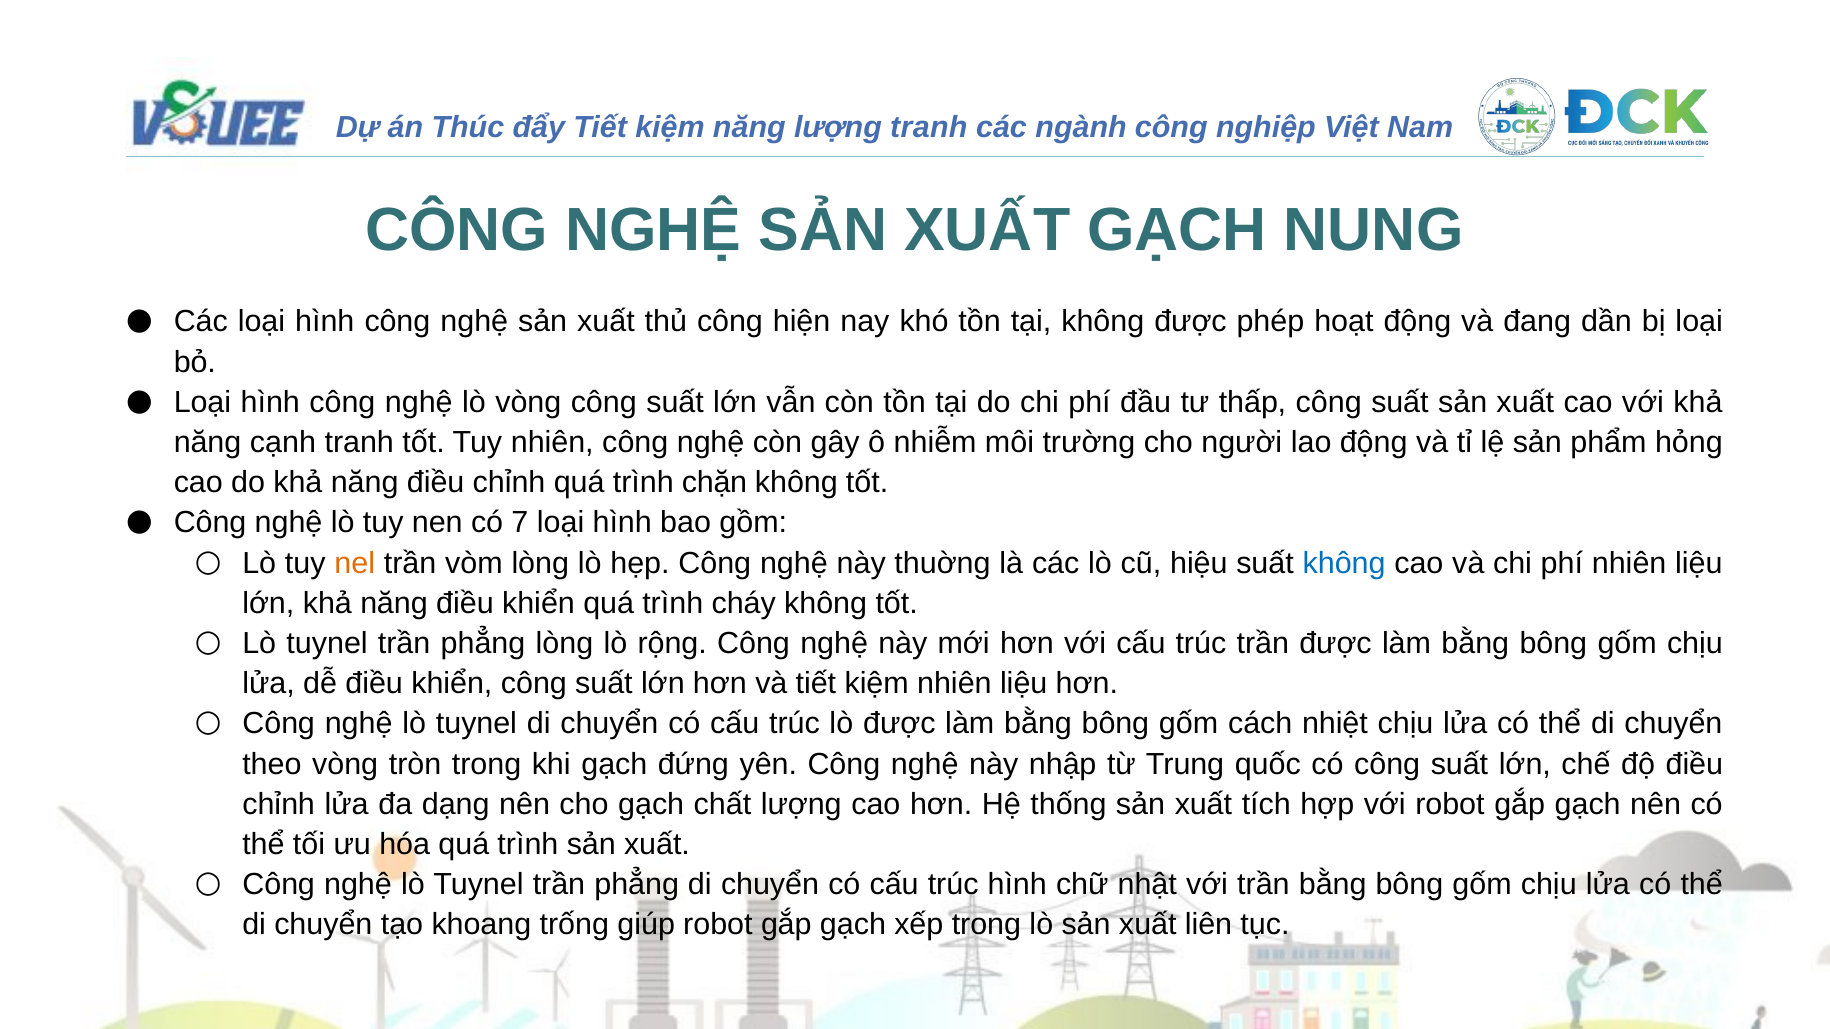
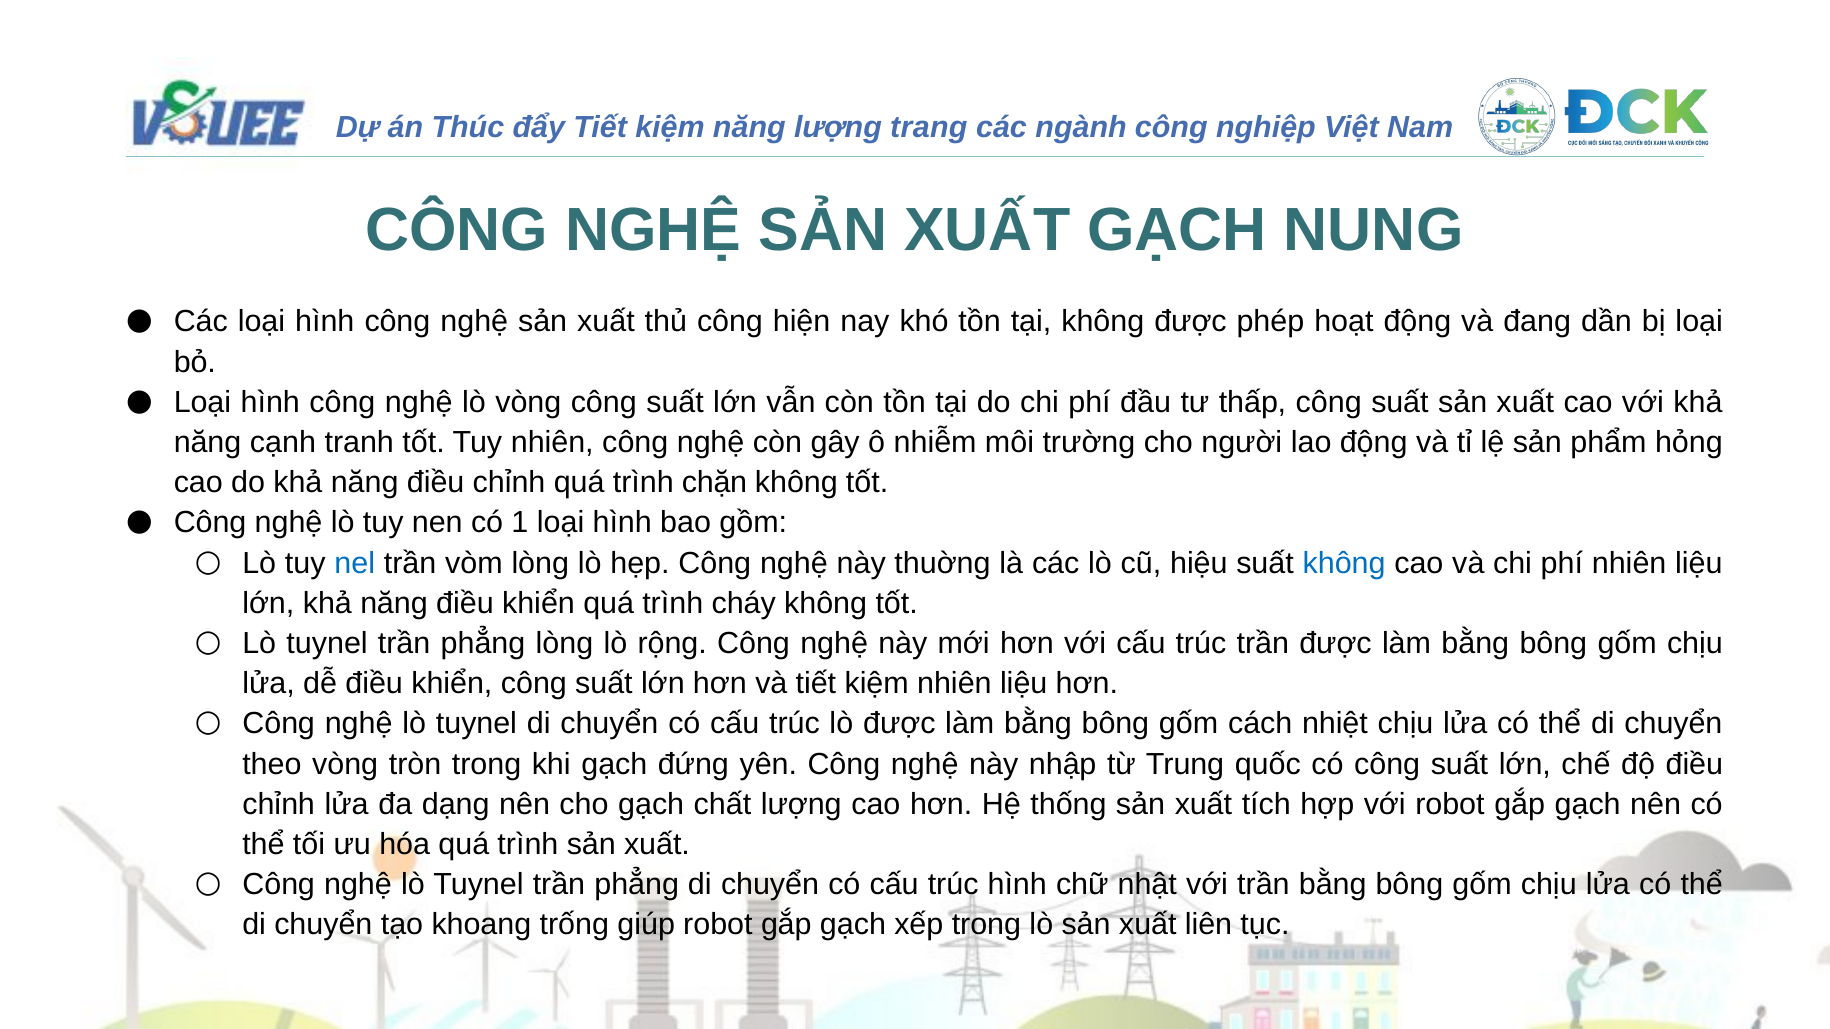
lượng tranh: tranh -> trang
7: 7 -> 1
nel colour: orange -> blue
